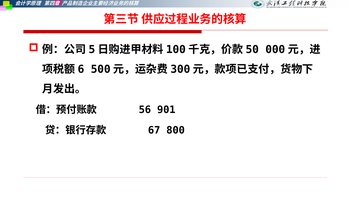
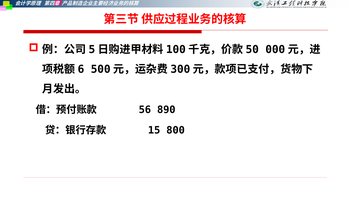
901: 901 -> 890
67: 67 -> 15
